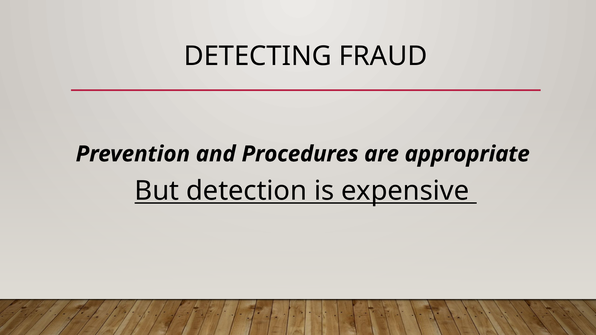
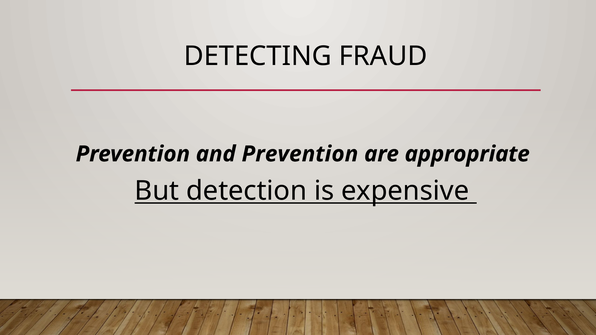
and Procedures: Procedures -> Prevention
